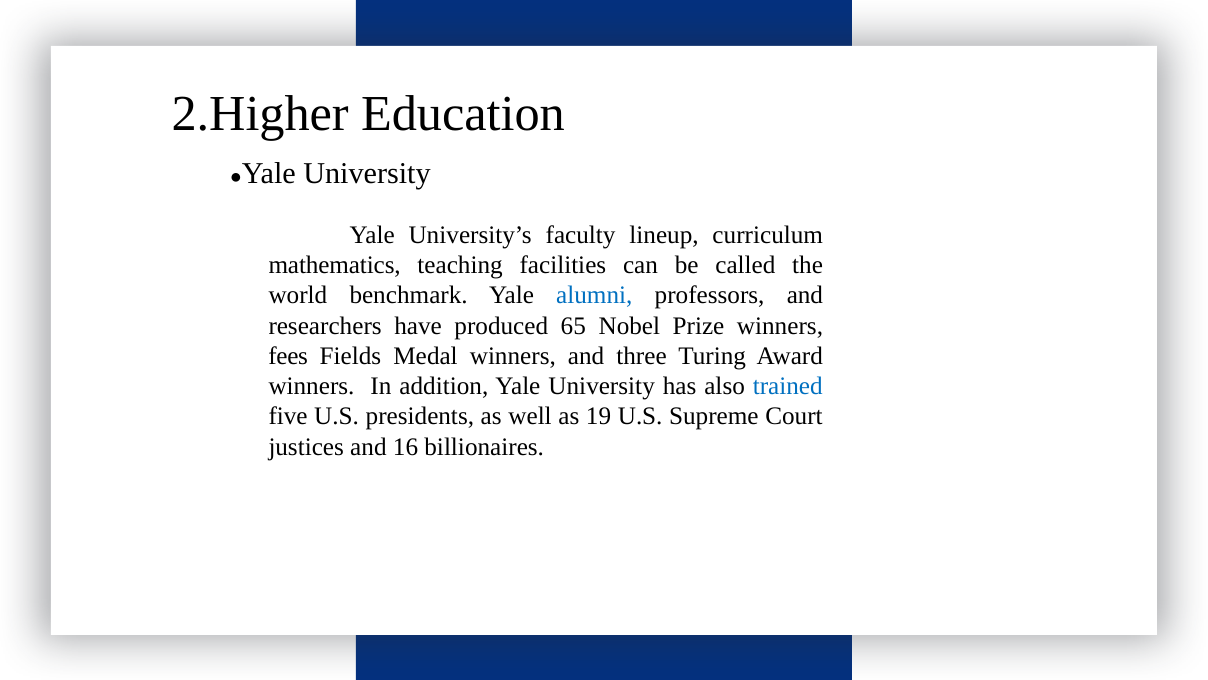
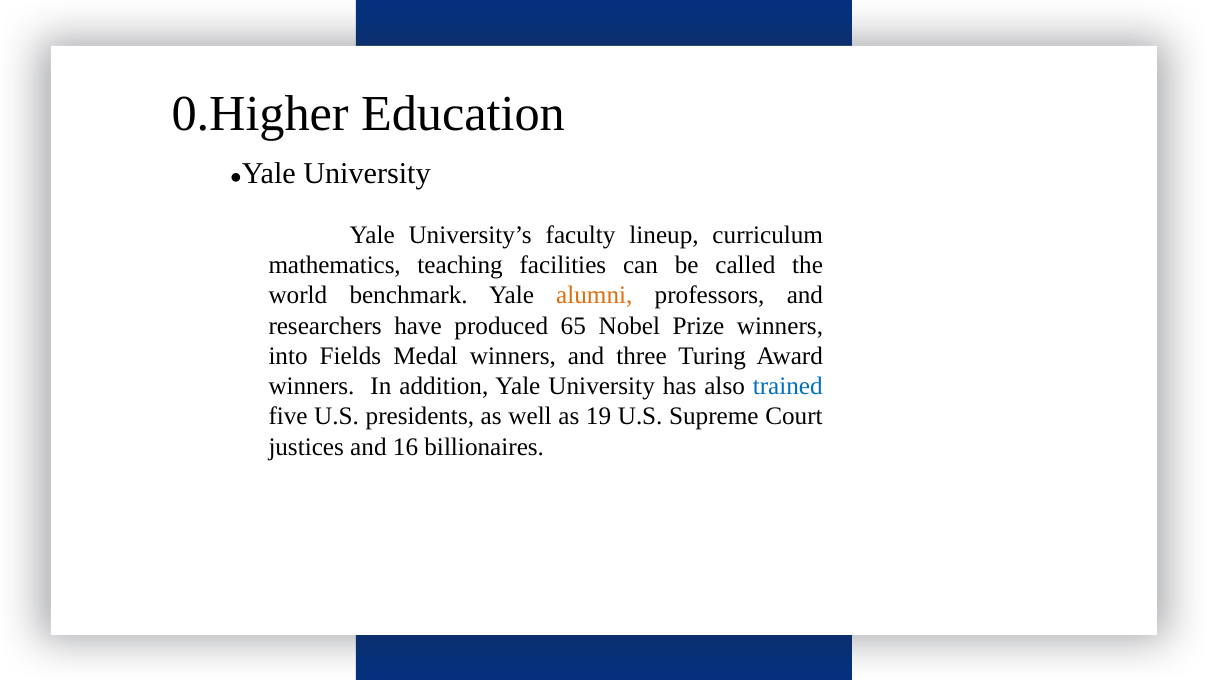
2.Higher: 2.Higher -> 0.Higher
alumni colour: blue -> orange
fees: fees -> into
